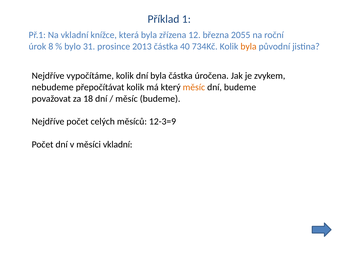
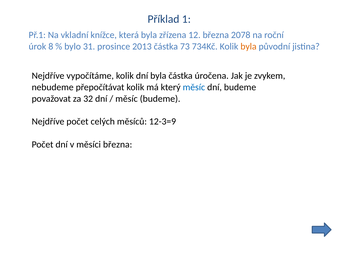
2055: 2055 -> 2078
40: 40 -> 73
měsíc at (194, 87) colour: orange -> blue
18: 18 -> 32
měsíci vkladní: vkladní -> března
